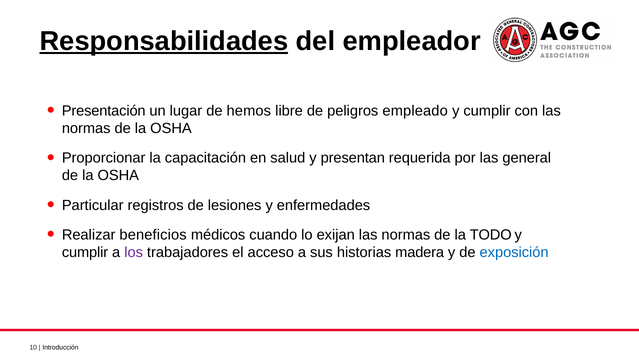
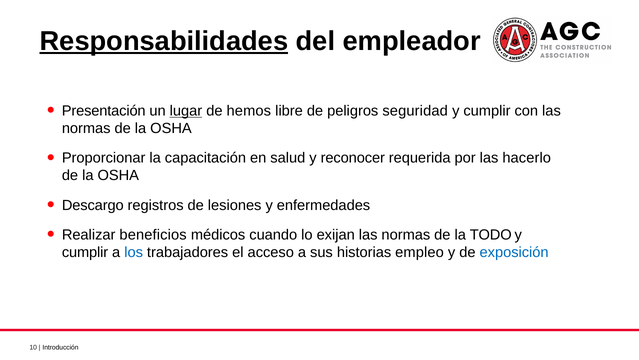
lugar underline: none -> present
empleado: empleado -> seguridad
presentan: presentan -> reconocer
general: general -> hacerlo
Particular: Particular -> Descargo
los colour: purple -> blue
madera: madera -> empleo
